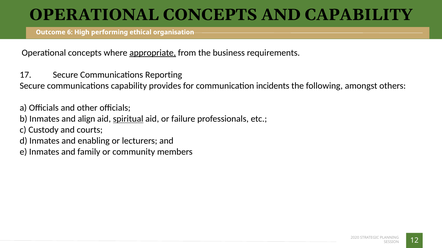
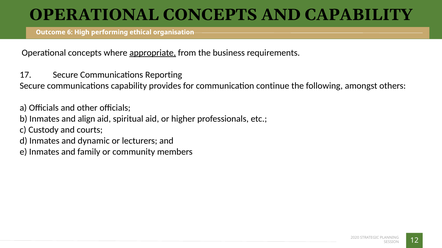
incidents: incidents -> continue
spiritual underline: present -> none
failure: failure -> higher
enabling: enabling -> dynamic
